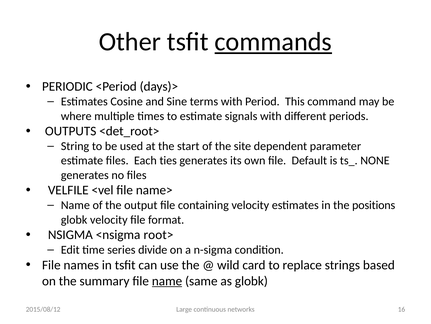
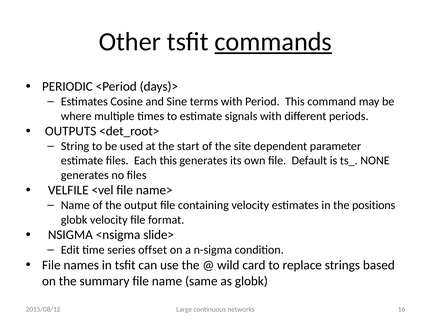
Each ties: ties -> this
root>: root> -> slide>
divide: divide -> offset
name at (167, 280) underline: present -> none
